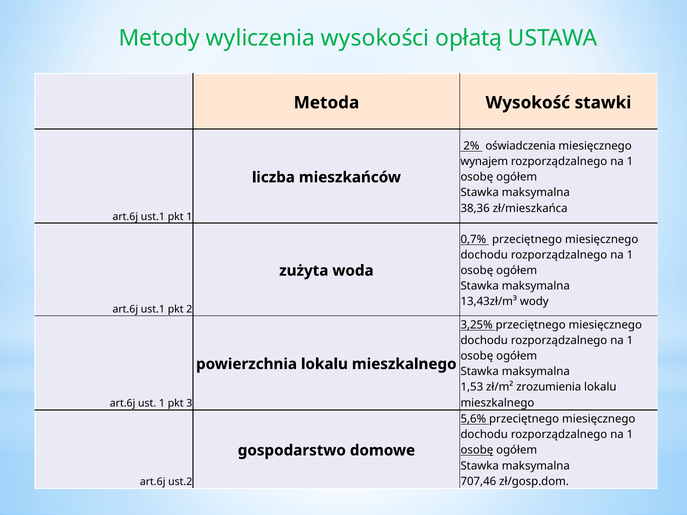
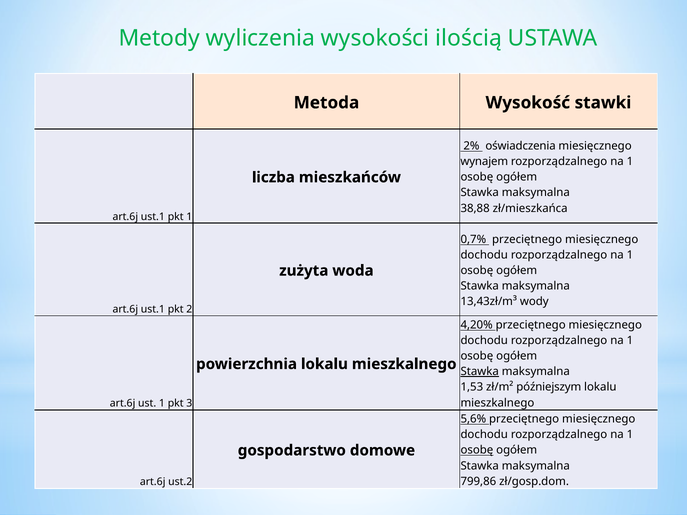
opłatą: opłatą -> ilością
38,36: 38,36 -> 38,88
3,25%: 3,25% -> 4,20%
Stawka at (480, 372) underline: none -> present
zrozumienia: zrozumienia -> późniejszym
707,46: 707,46 -> 799,86
